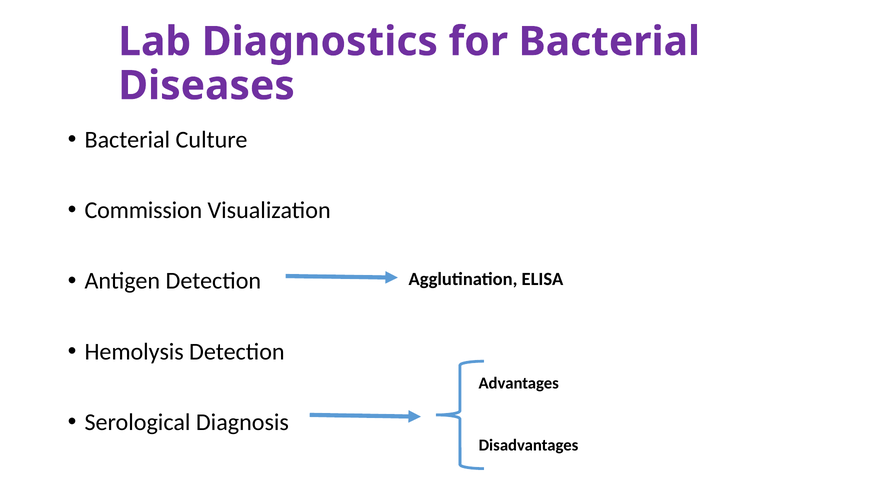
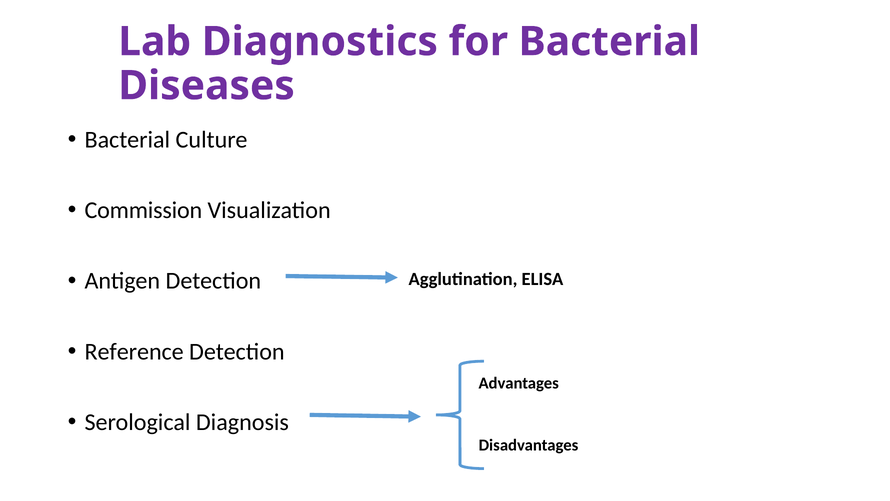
Hemolysis: Hemolysis -> Reference
